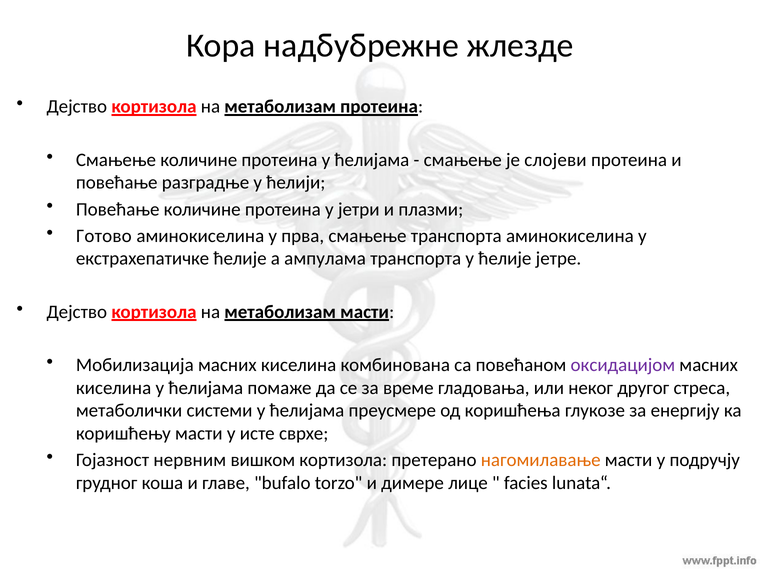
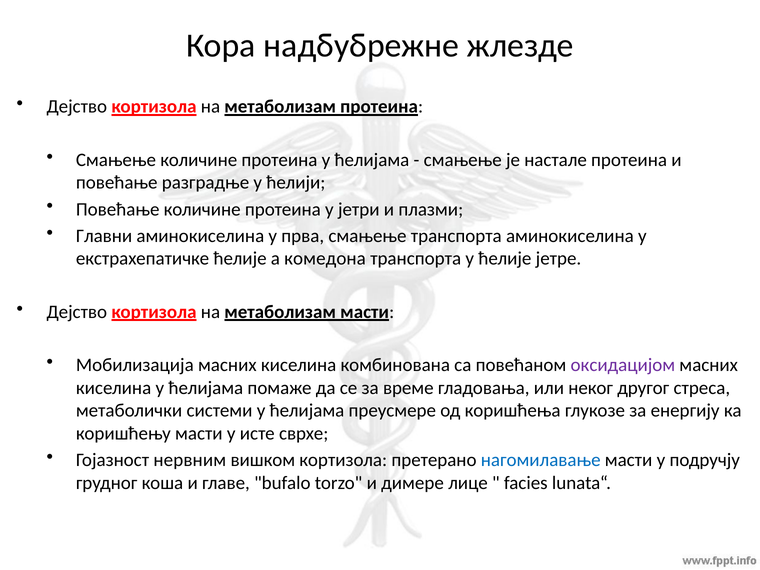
слојеви: слојеви -> настале
Готово: Готово -> Главни
ампулама: ампулама -> комедона
нагомилавање colour: orange -> blue
